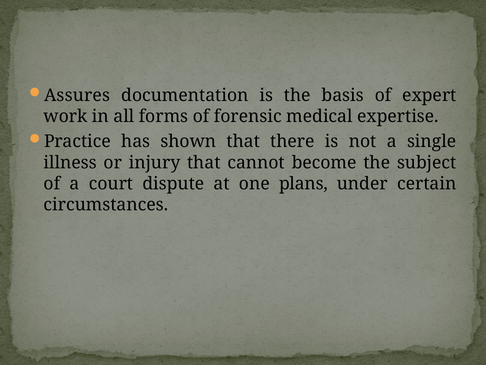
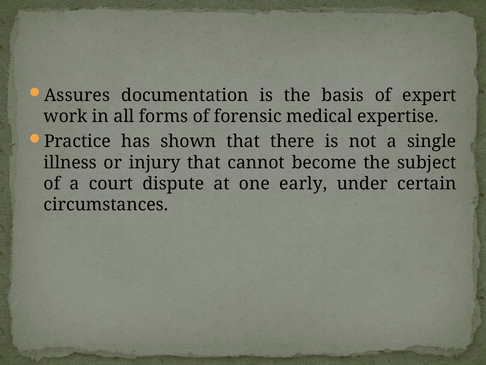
plans: plans -> early
